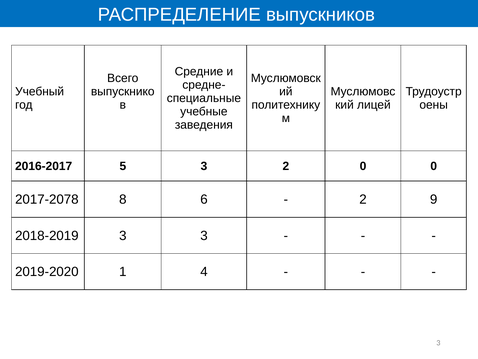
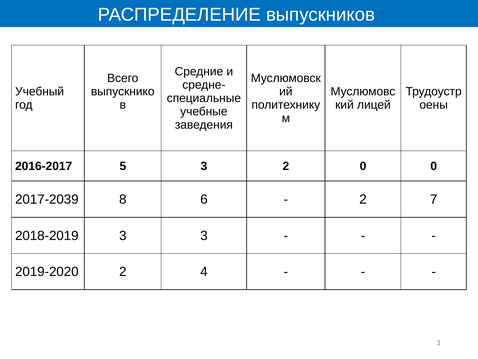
2017-2078: 2017-2078 -> 2017-2039
9: 9 -> 7
2019-2020 1: 1 -> 2
